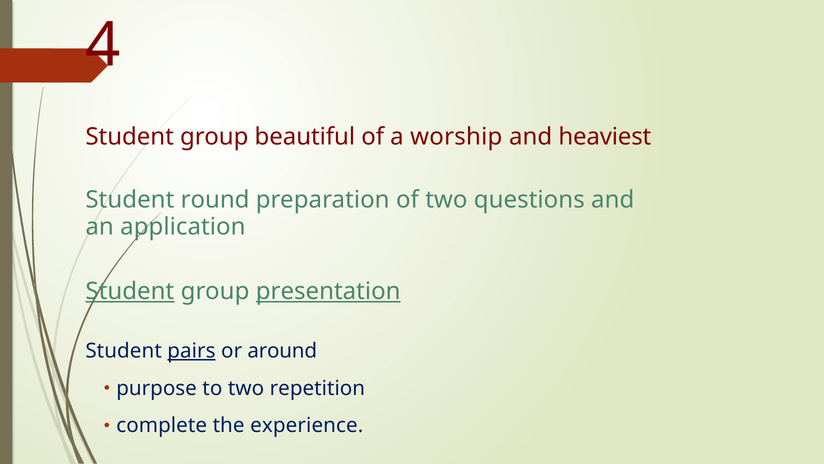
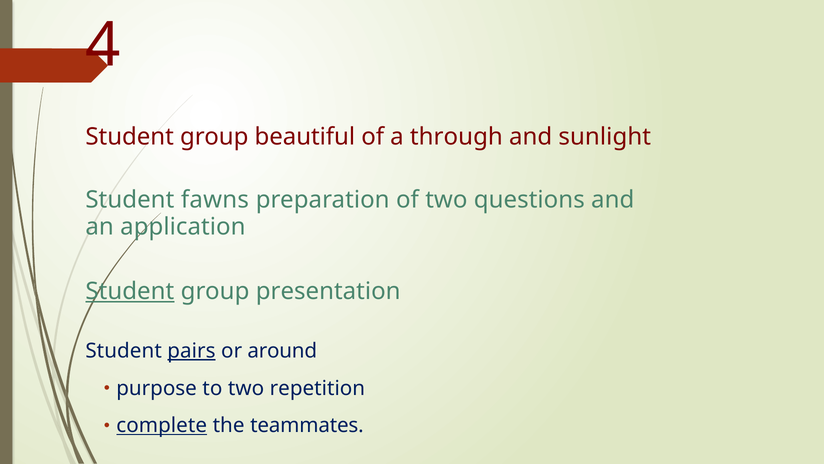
worship: worship -> through
heaviest: heaviest -> sunlight
round: round -> fawns
presentation underline: present -> none
complete underline: none -> present
experience: experience -> teammates
